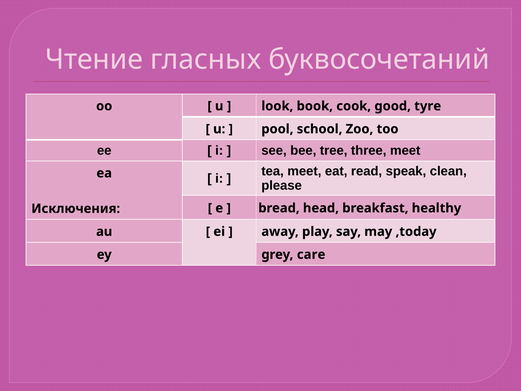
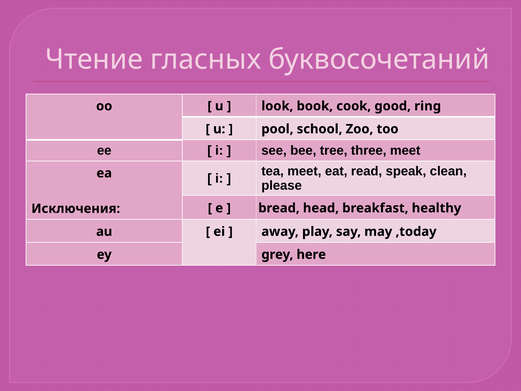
tyre: tyre -> ring
care: care -> here
